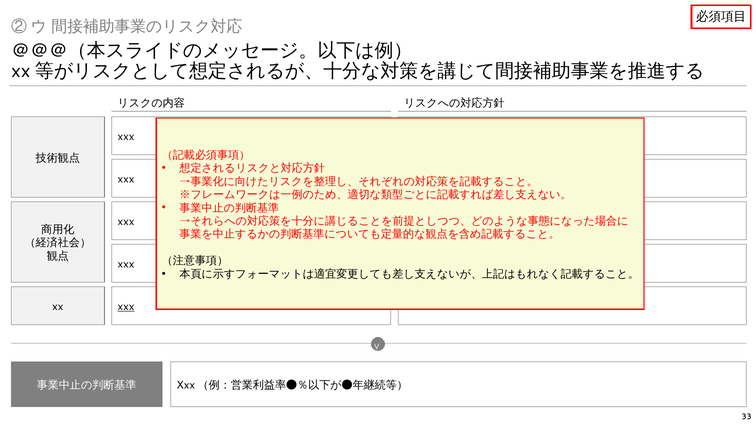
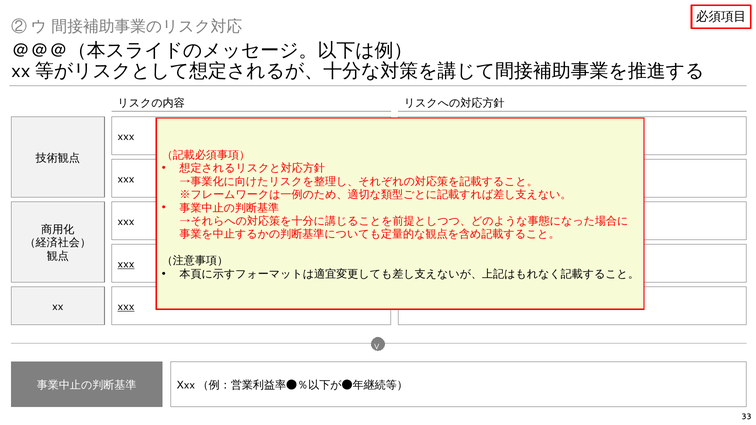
xxx at (126, 264) underline: none -> present
